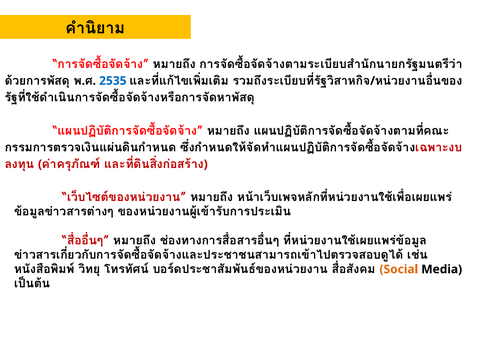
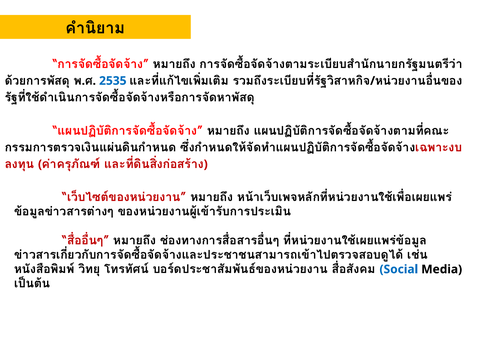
Social colour: orange -> blue
